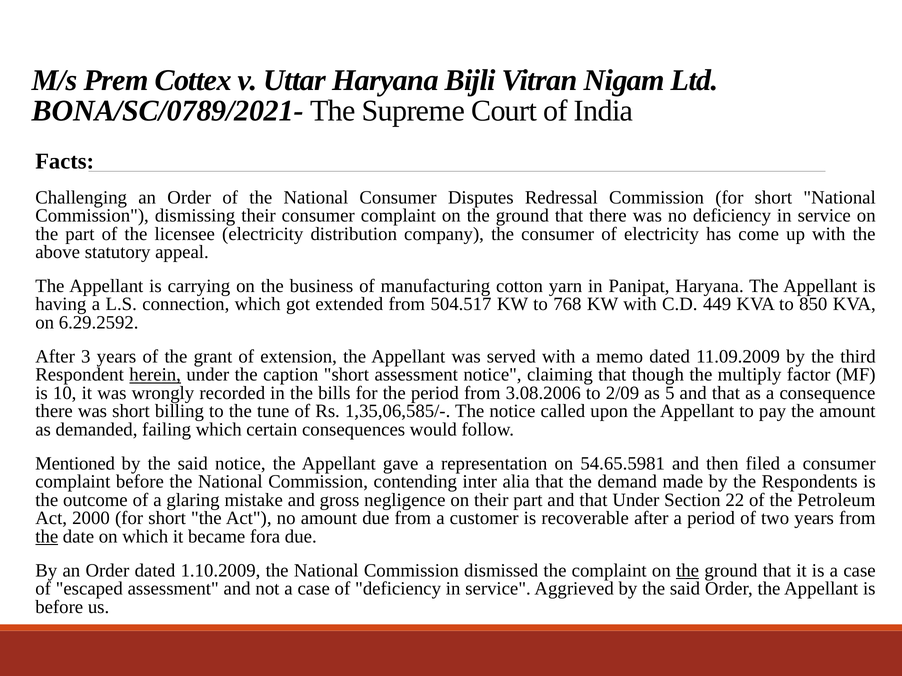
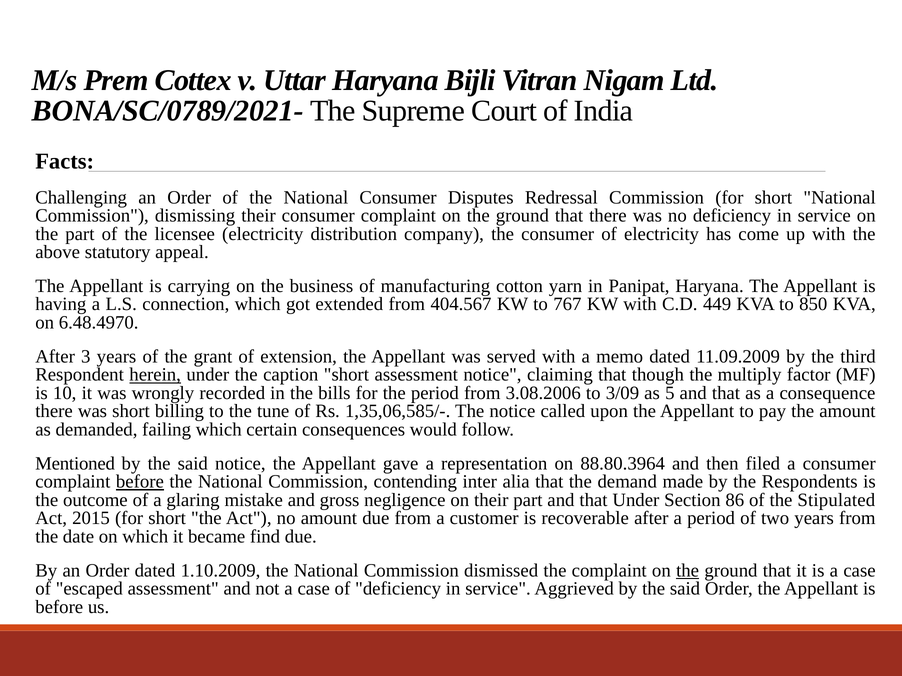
504.517: 504.517 -> 404.567
768: 768 -> 767
6.29.2592: 6.29.2592 -> 6.48.4970
2/09: 2/09 -> 3/09
54.65.5981: 54.65.5981 -> 88.80.3964
before at (140, 482) underline: none -> present
22: 22 -> 86
Petroleum: Petroleum -> Stipulated
2000: 2000 -> 2015
the at (47, 537) underline: present -> none
fora: fora -> find
